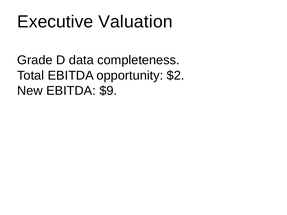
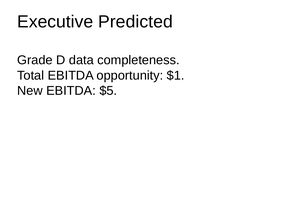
Valuation: Valuation -> Predicted
$2: $2 -> $1
$9: $9 -> $5
